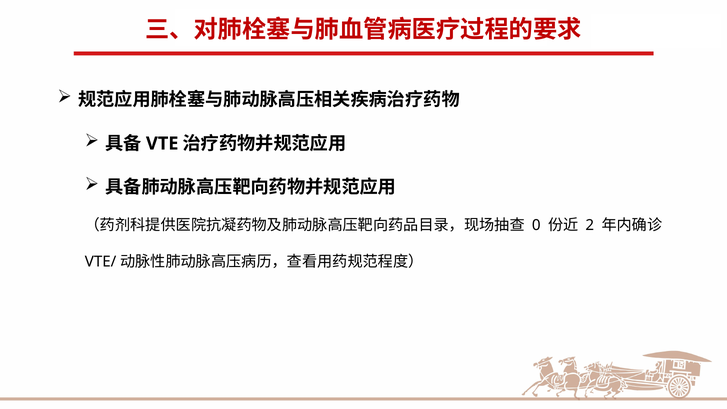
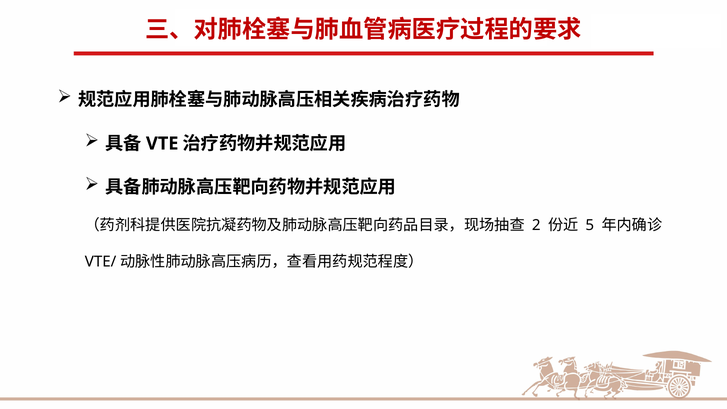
0: 0 -> 2
2: 2 -> 5
